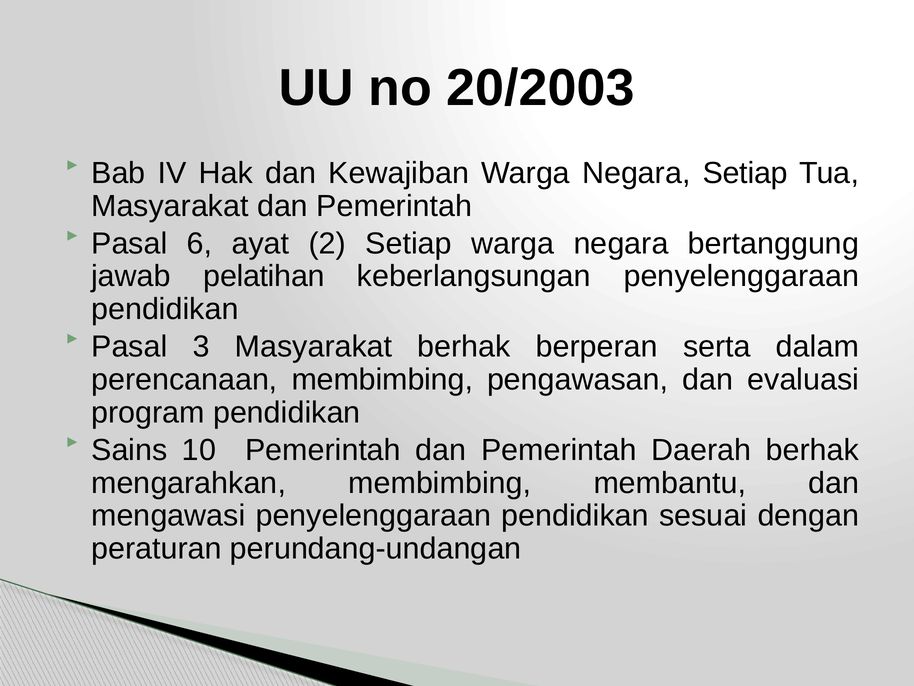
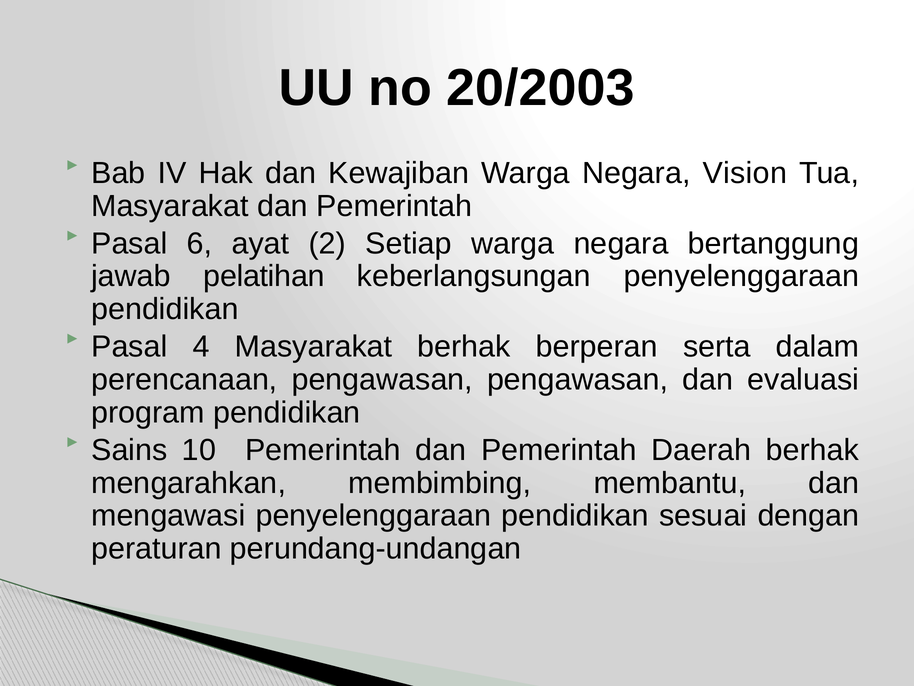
Negara Setiap: Setiap -> Vision
3: 3 -> 4
perencanaan membimbing: membimbing -> pengawasan
